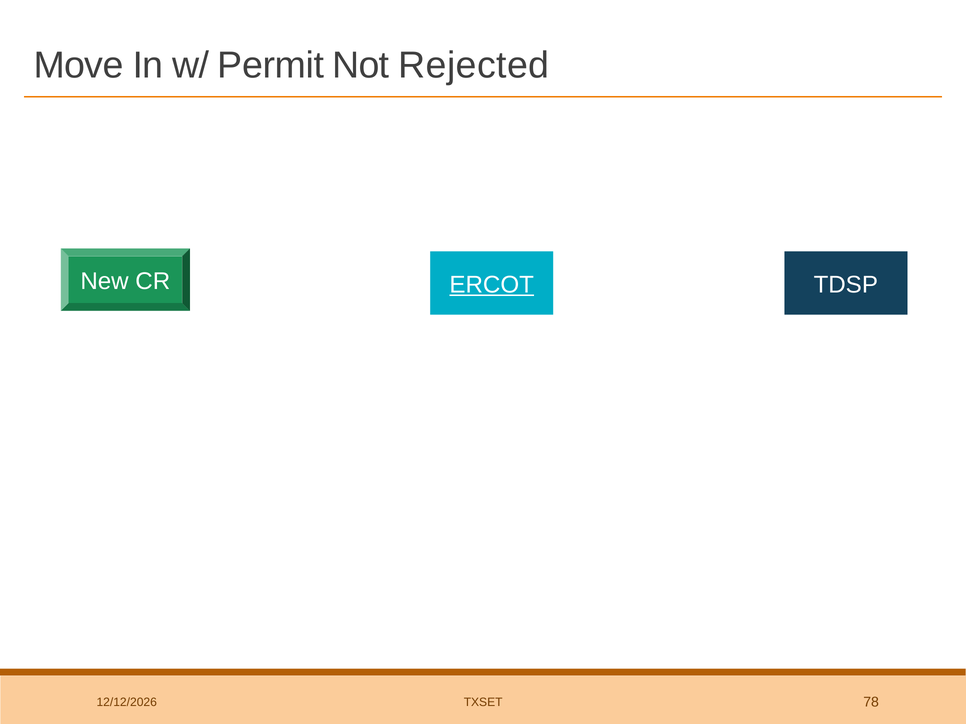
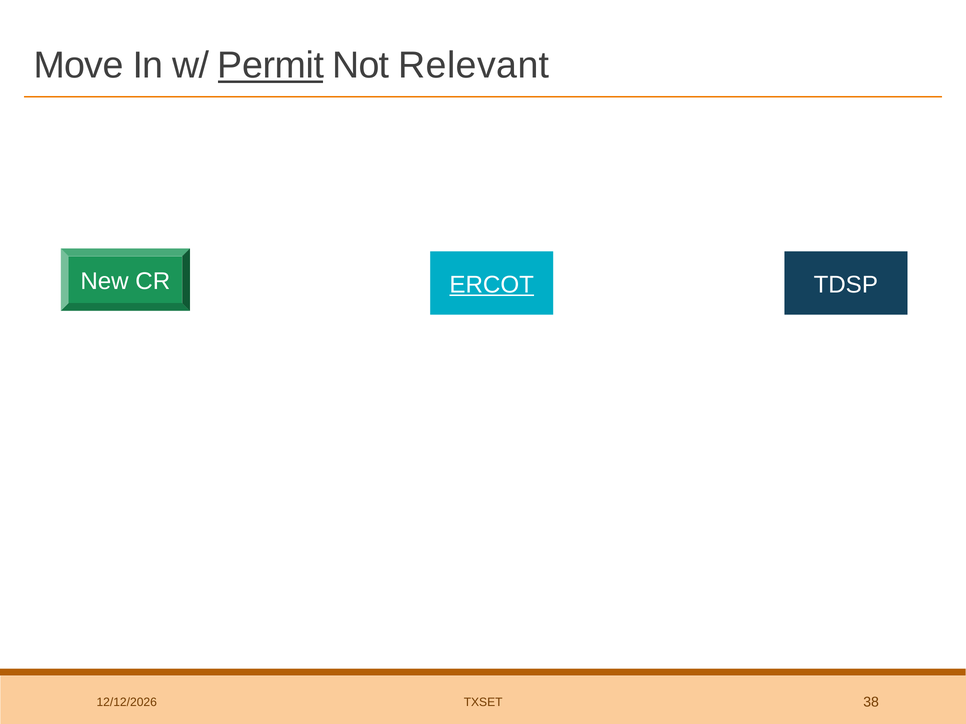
Permit at (271, 66) underline: none -> present
Rejected: Rejected -> Relevant
78: 78 -> 38
